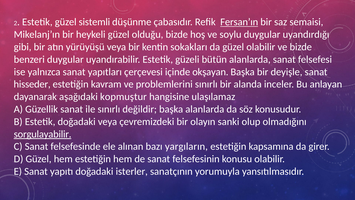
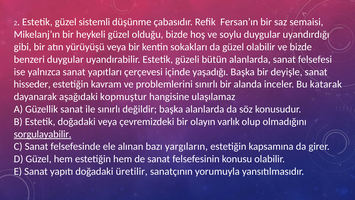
Fersan’ın underline: present -> none
okşayan: okşayan -> yaşadığı
anlayan: anlayan -> katarak
sanki: sanki -> varlık
isterler: isterler -> üretilir
